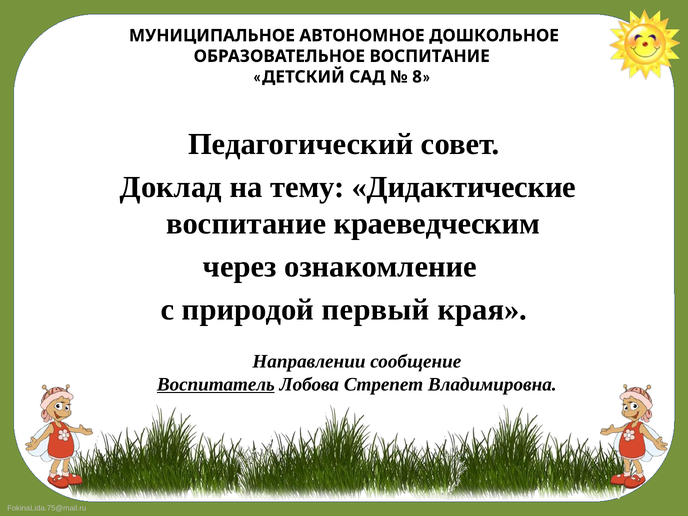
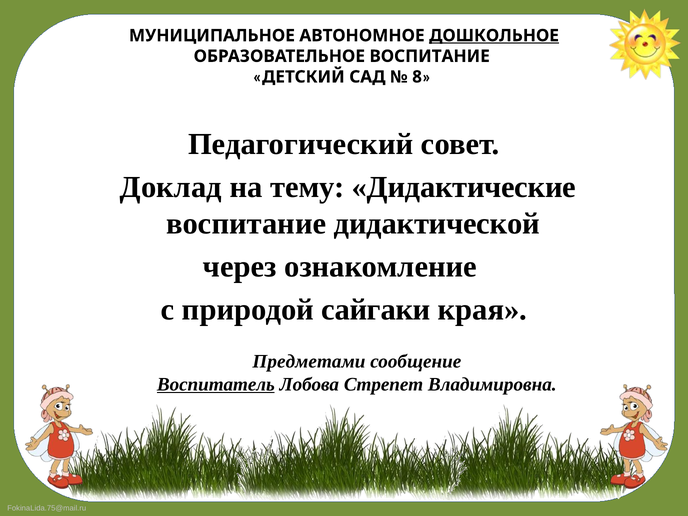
ДОШКОЛЬНОЕ underline: none -> present
краеведческим: краеведческим -> дидактической
первый: первый -> сайгаки
Направлении: Направлении -> Предметами
